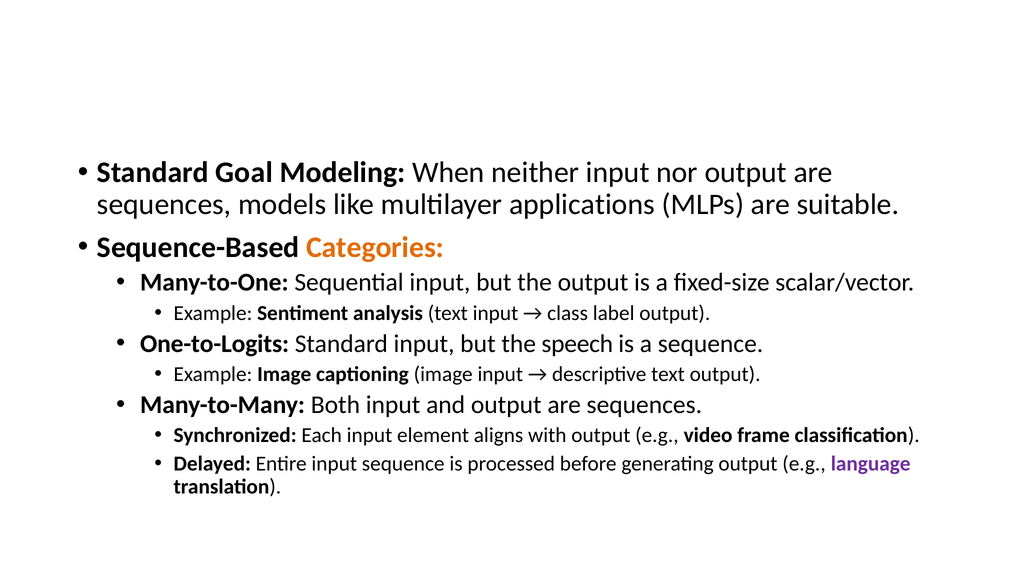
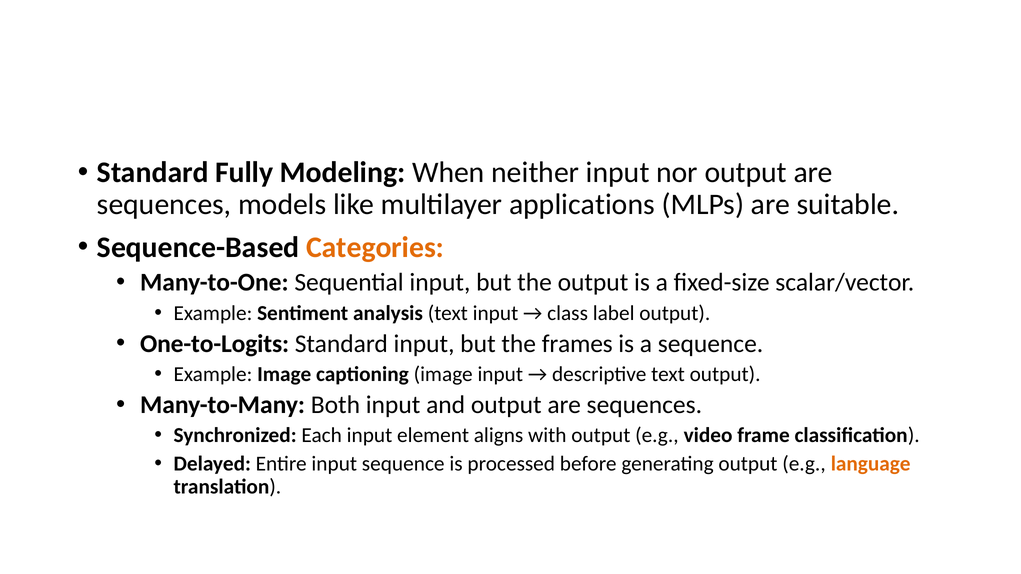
Goal: Goal -> Fully
speech: speech -> frames
language colour: purple -> orange
